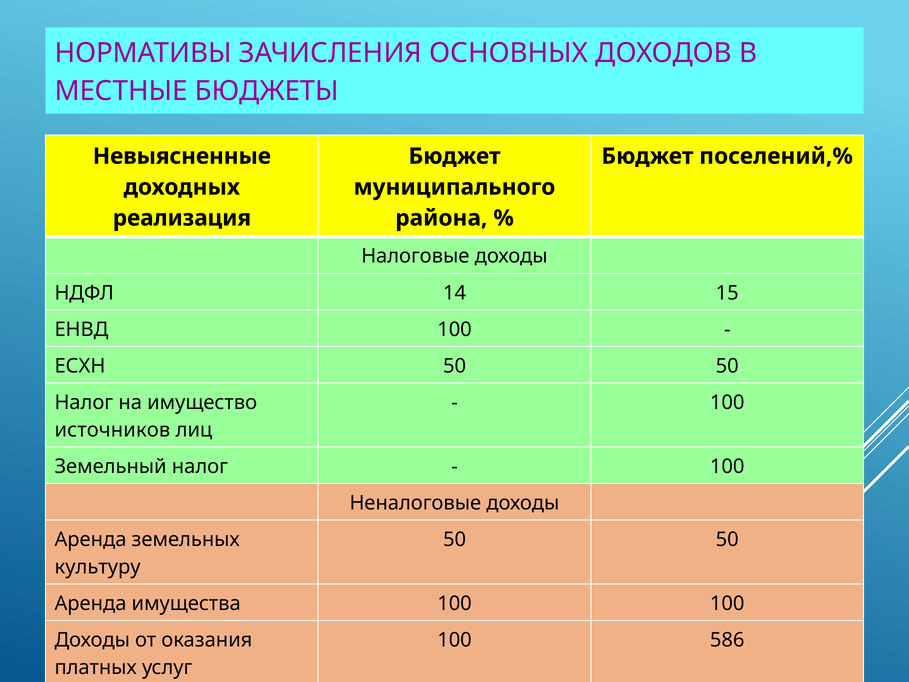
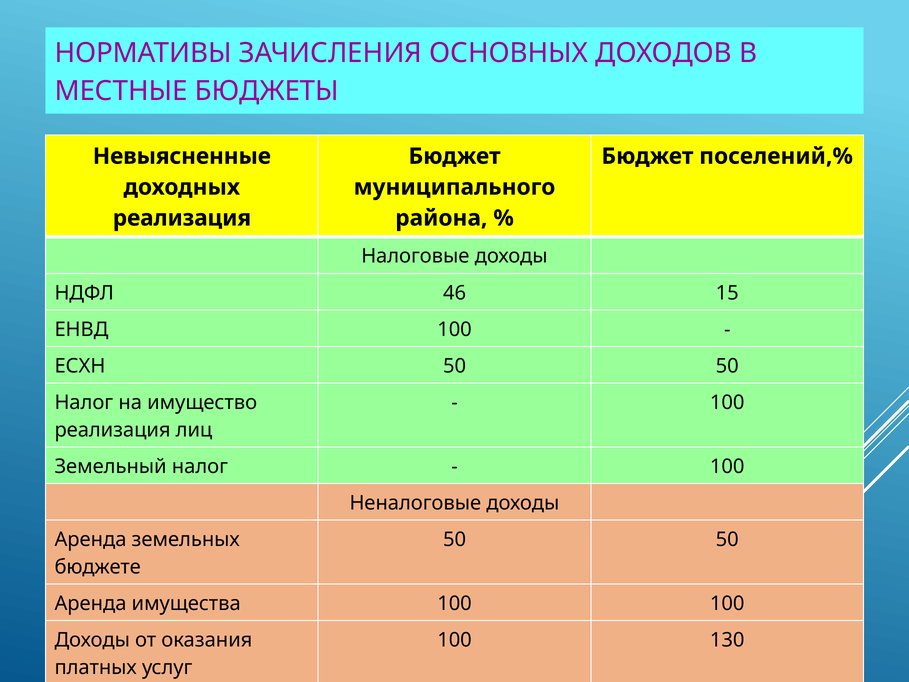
14: 14 -> 46
источников at (112, 430): источников -> реализация
культуру: культуру -> бюджете
586: 586 -> 130
